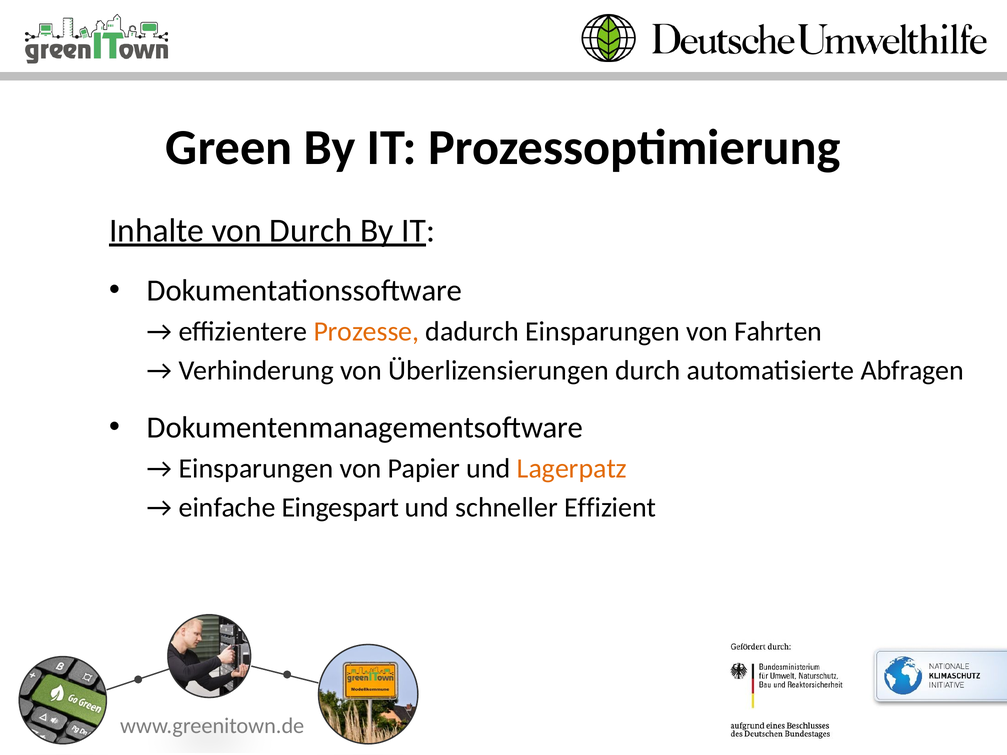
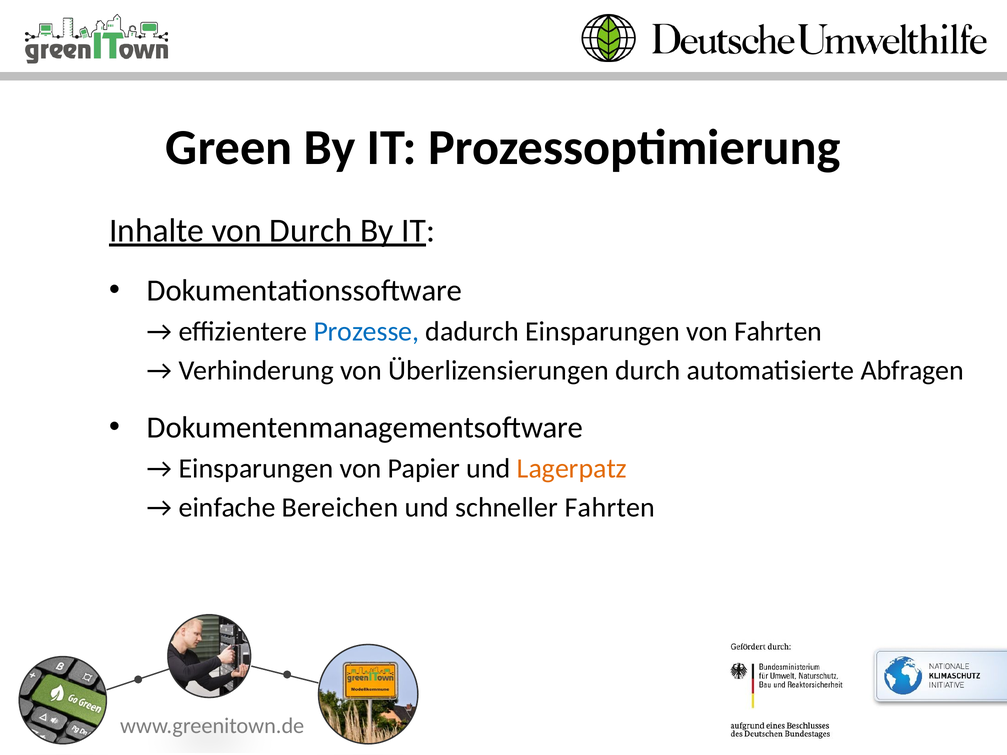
Prozesse colour: orange -> blue
Eingespart: Eingespart -> Bereichen
schneller Effizient: Effizient -> Fahrten
